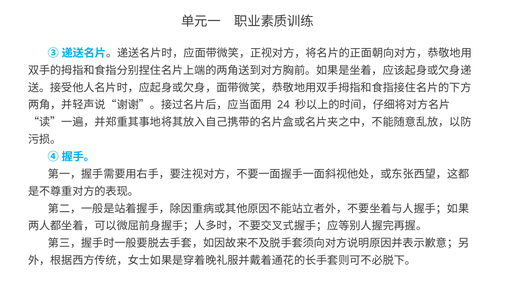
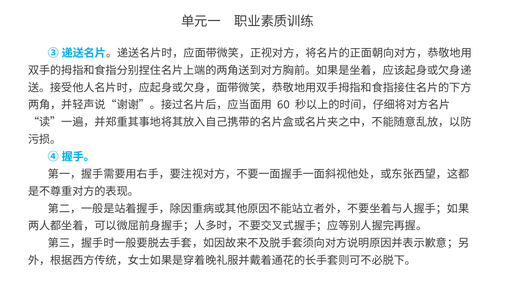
24: 24 -> 60
